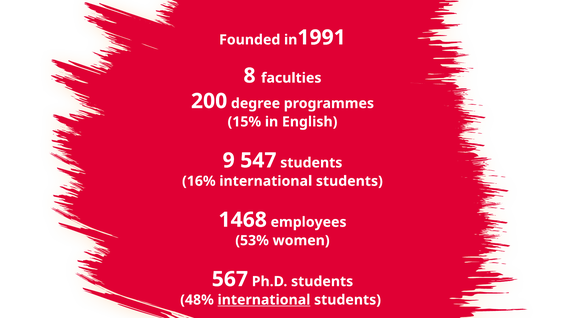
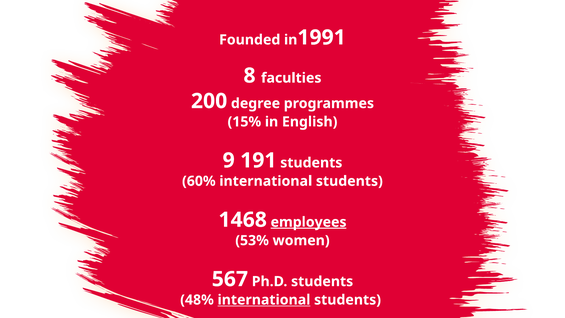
547: 547 -> 191
16%: 16% -> 60%
employees underline: none -> present
